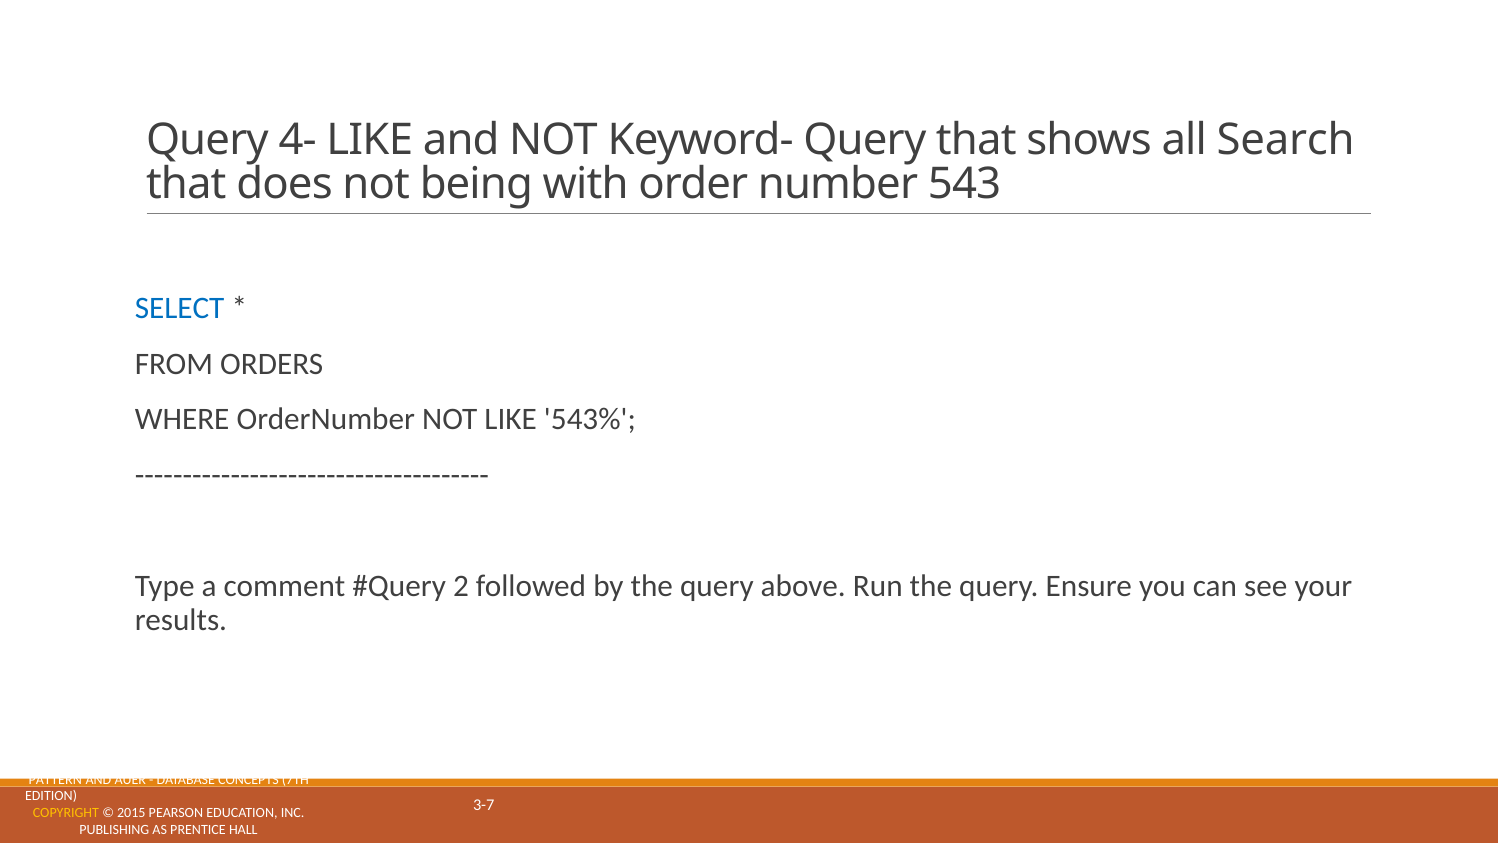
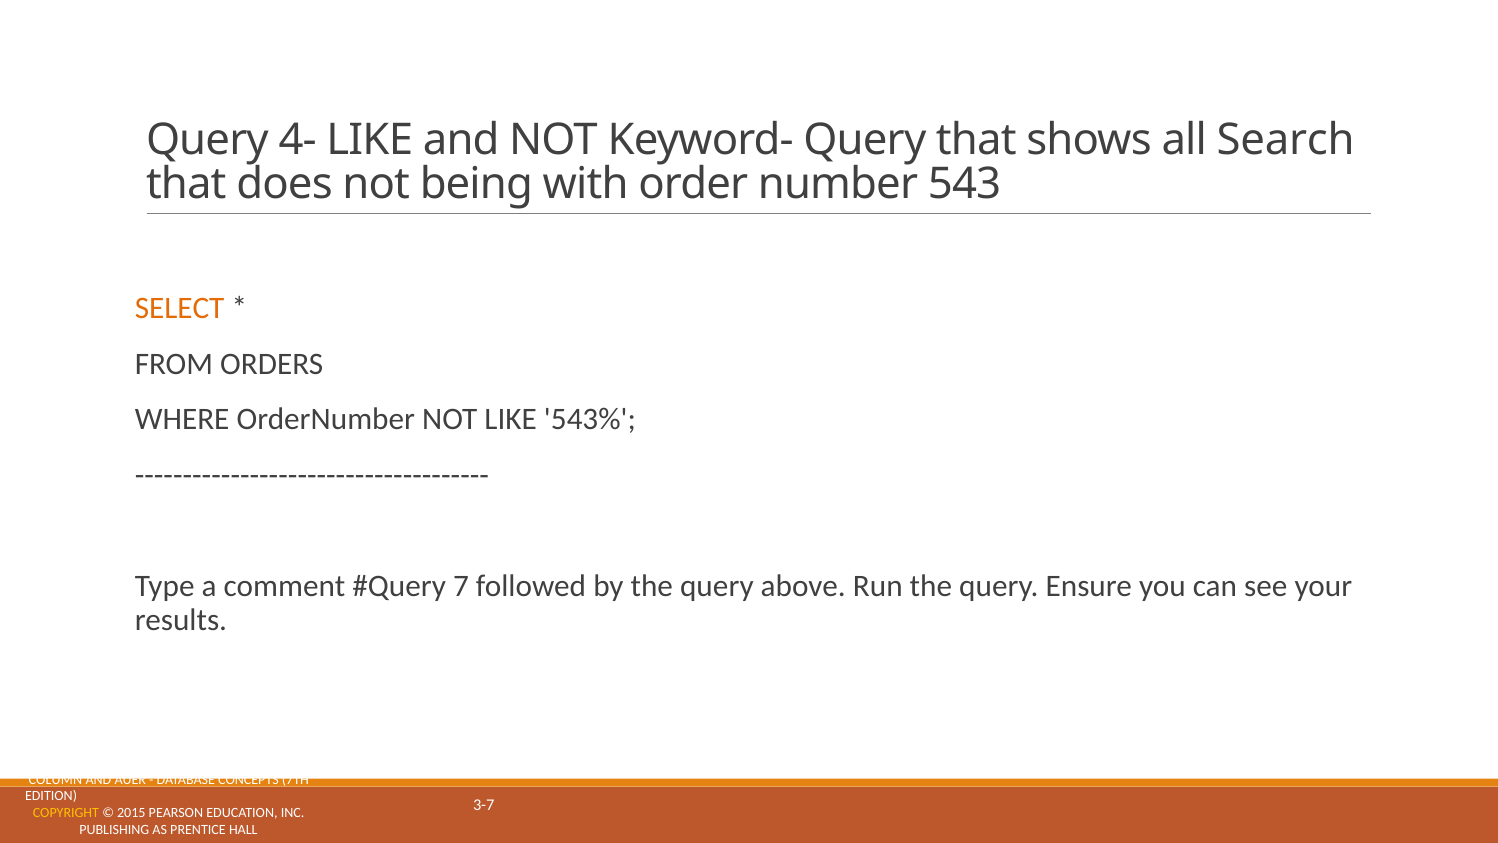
SELECT colour: blue -> orange
2: 2 -> 7
PATTERN: PATTERN -> COLUMN
